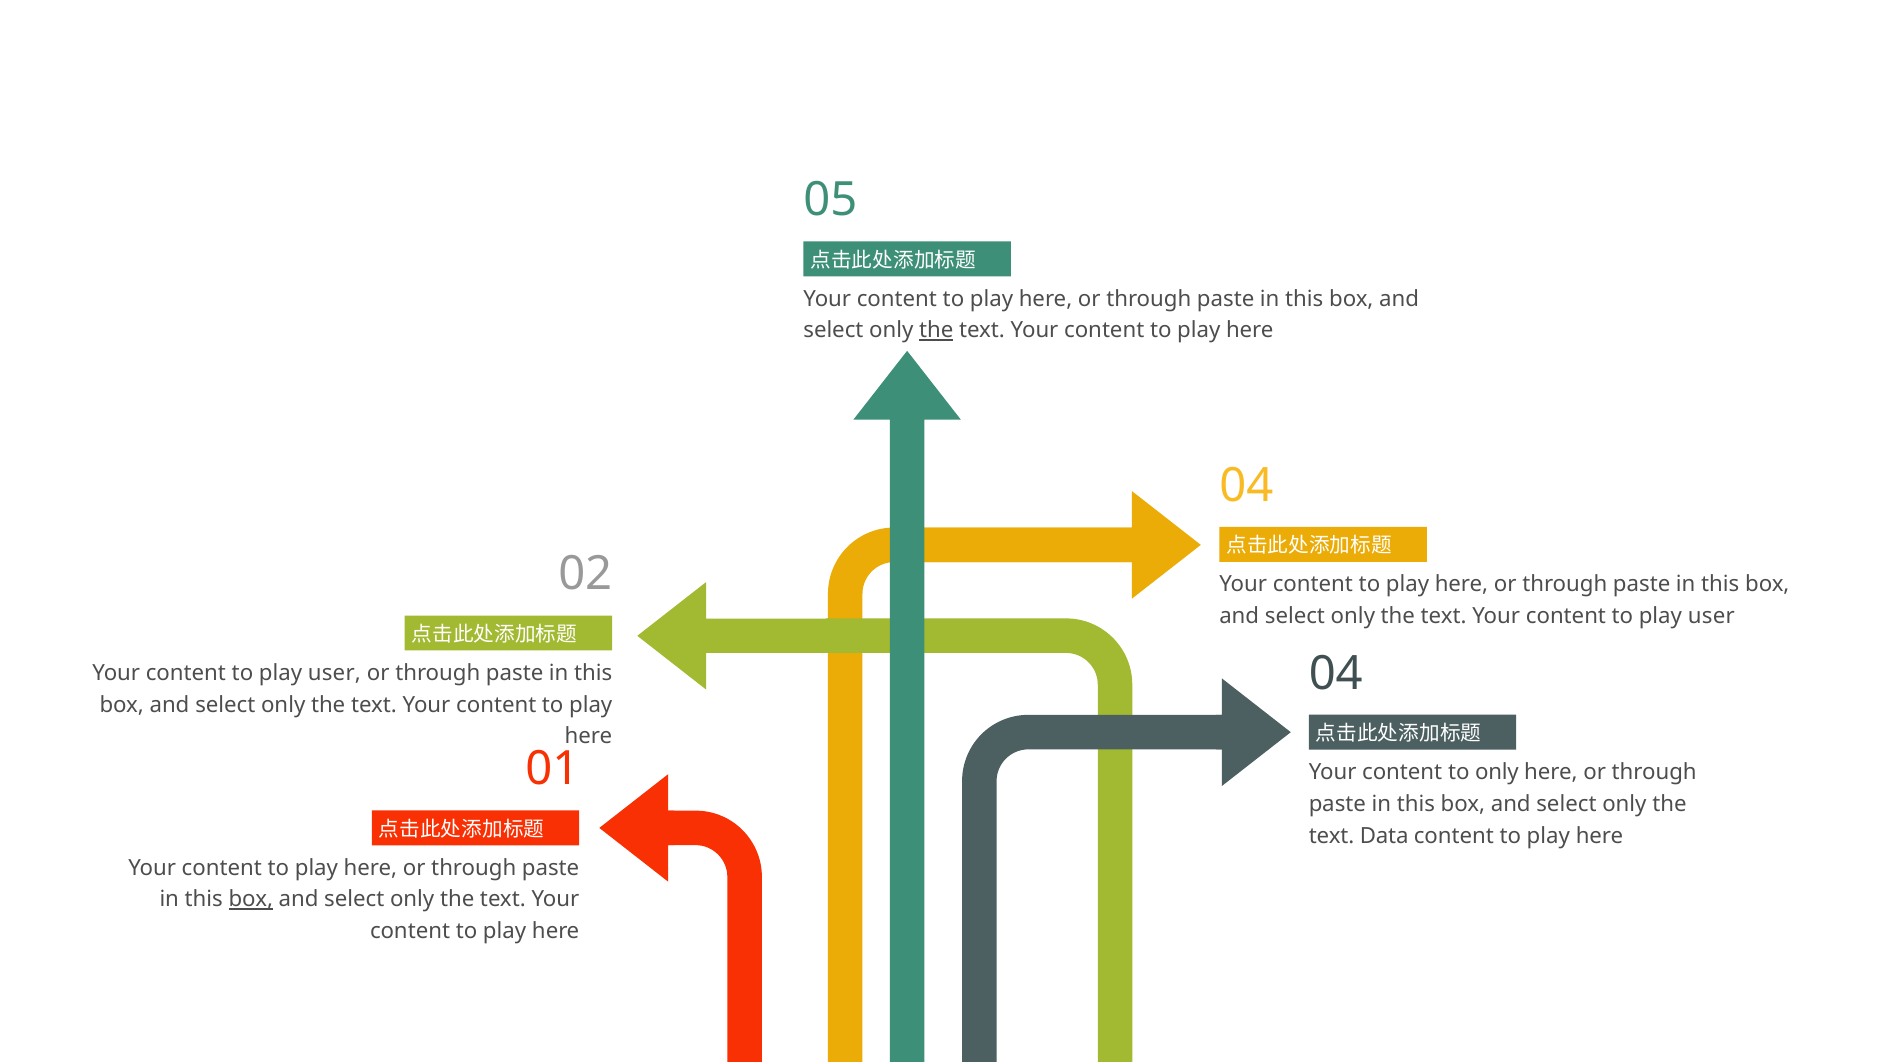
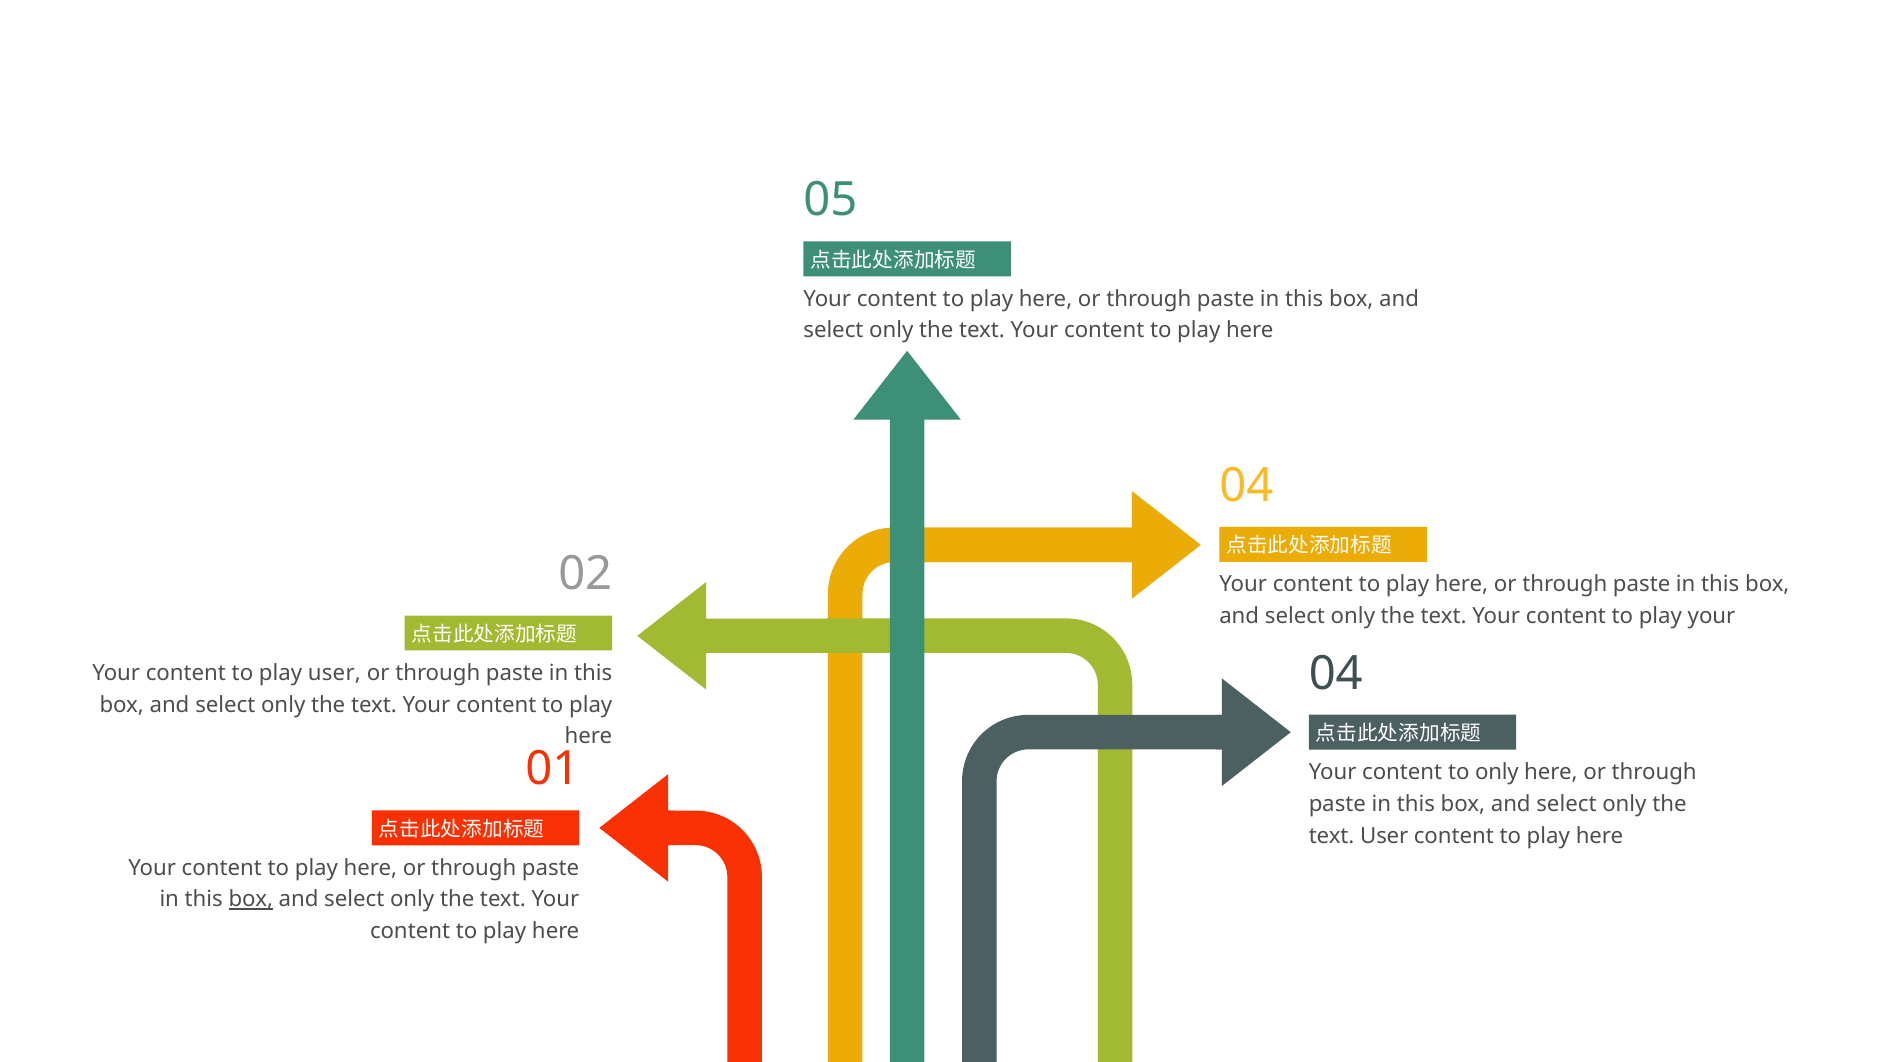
the at (936, 331) underline: present -> none
user at (1711, 616): user -> your
text Data: Data -> User
